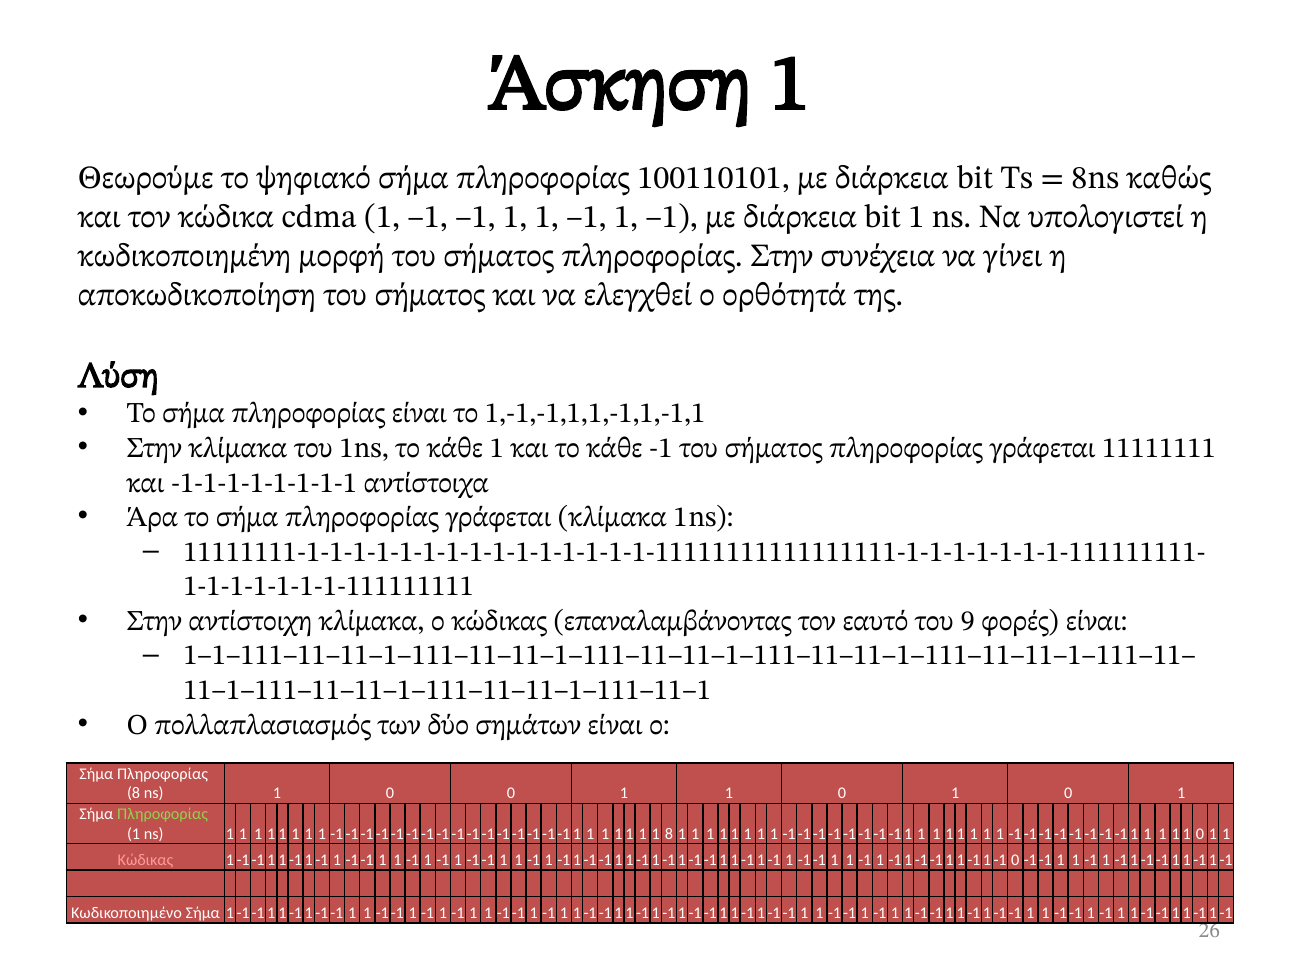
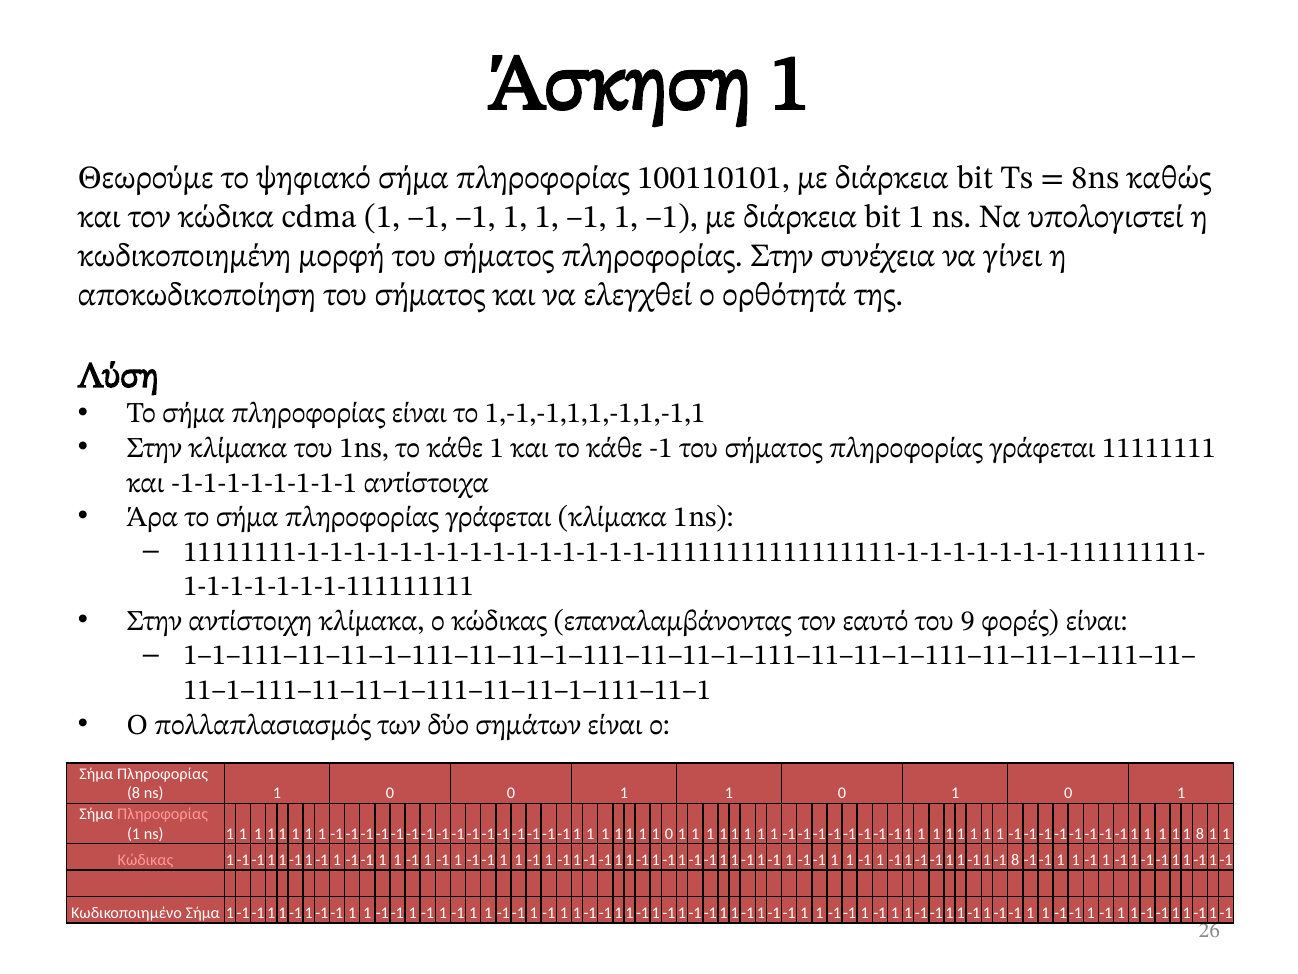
Πληροφορίας at (163, 814) colour: light green -> pink
8 at (669, 833): 8 -> 0
0 at (1200, 833): 0 -> 8
0 at (1015, 860): 0 -> 8
